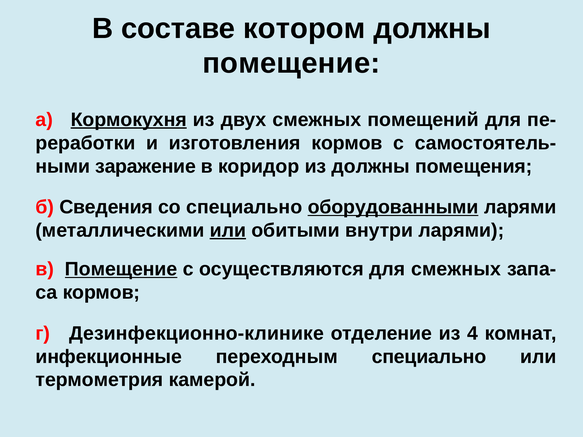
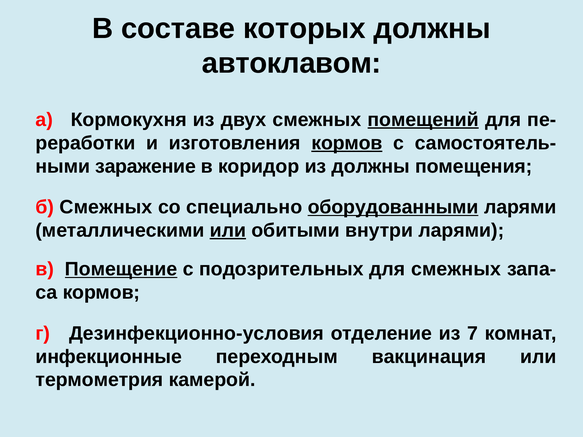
котором: котором -> которых
помещение at (291, 63): помещение -> автоклавом
Кормокухня underline: present -> none
помещений underline: none -> present
кормов at (347, 143) underline: none -> present
б Сведения: Сведения -> Смежных
осуществляются: осуществляются -> подозрительных
Дезинфекционно-клинике: Дезинфекционно-клинике -> Дезинфекционно-условия
4: 4 -> 7
переходным специально: специально -> вакцинация
